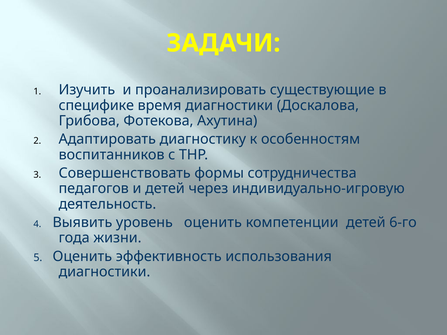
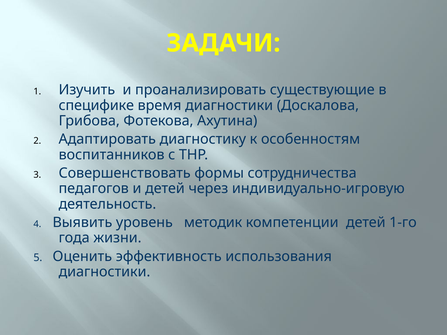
уровень оценить: оценить -> методик
6-го: 6-го -> 1-го
